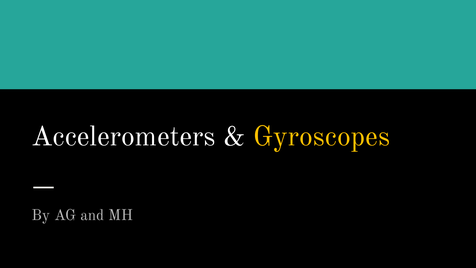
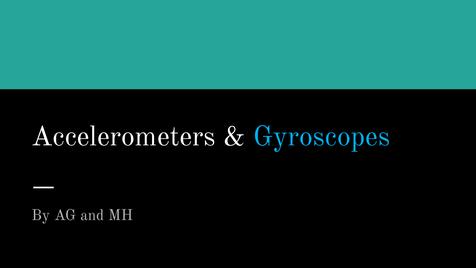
Gyroscopes colour: yellow -> light blue
